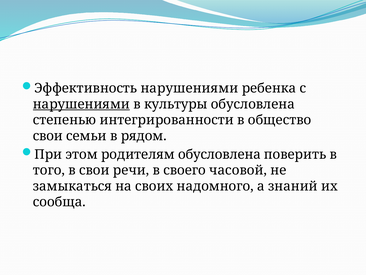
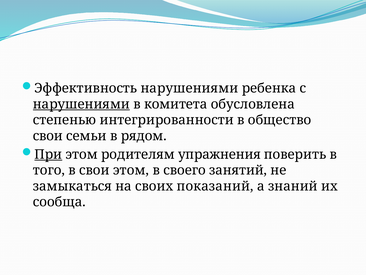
культуры: культуры -> комитета
При underline: none -> present
родителям обусловлена: обусловлена -> упражнения
свои речи: речи -> этом
часовой: часовой -> занятий
надомного: надомного -> показаний
